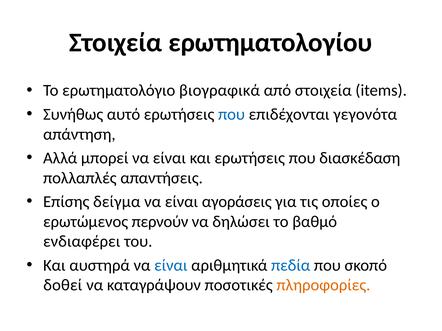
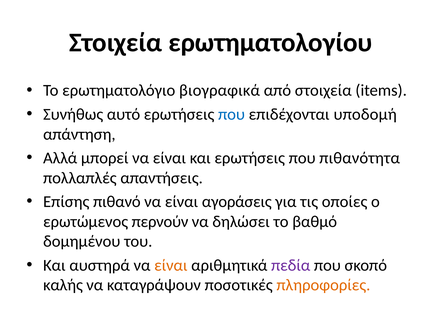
γεγονότα: γεγονότα -> υποδομή
διασκέδαση: διασκέδαση -> πιθανότητα
δείγμα: δείγμα -> πιθανό
ενδιαφέρει: ενδιαφέρει -> δομημένου
είναι at (171, 266) colour: blue -> orange
πεδία colour: blue -> purple
δοθεί: δοθεί -> καλής
